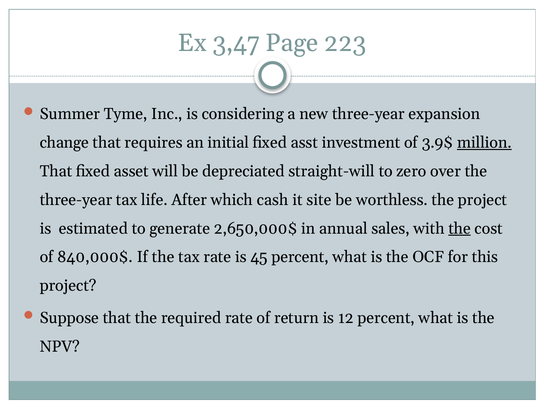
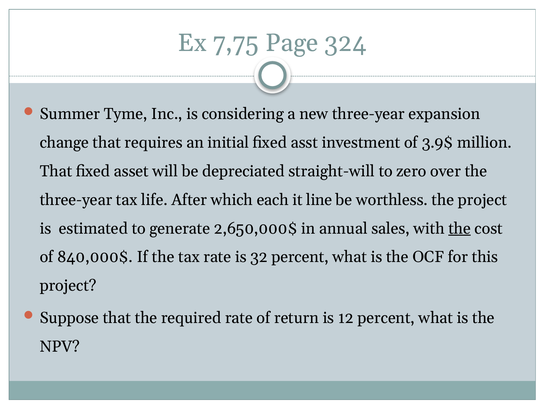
3,47: 3,47 -> 7,75
223: 223 -> 324
million underline: present -> none
cash: cash -> each
site: site -> line
45: 45 -> 32
